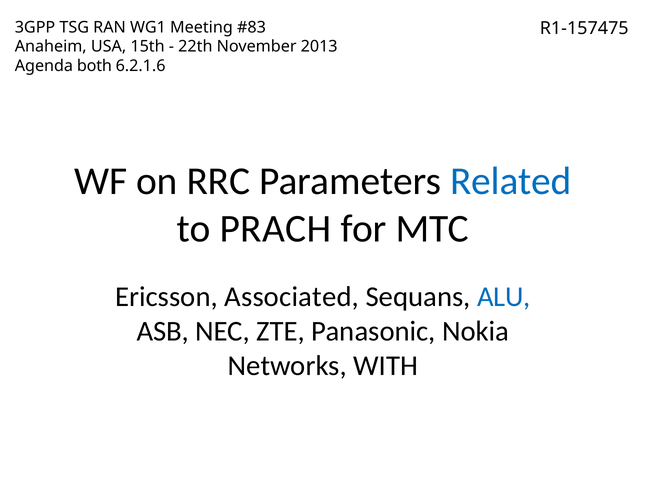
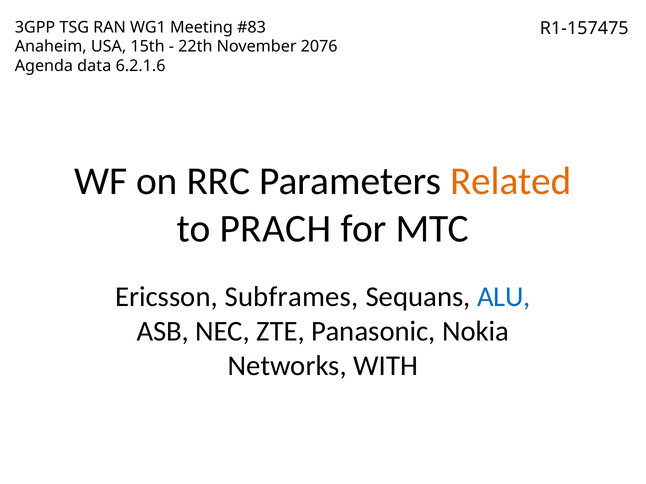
2013: 2013 -> 2076
both: both -> data
Related colour: blue -> orange
Associated: Associated -> Subframes
